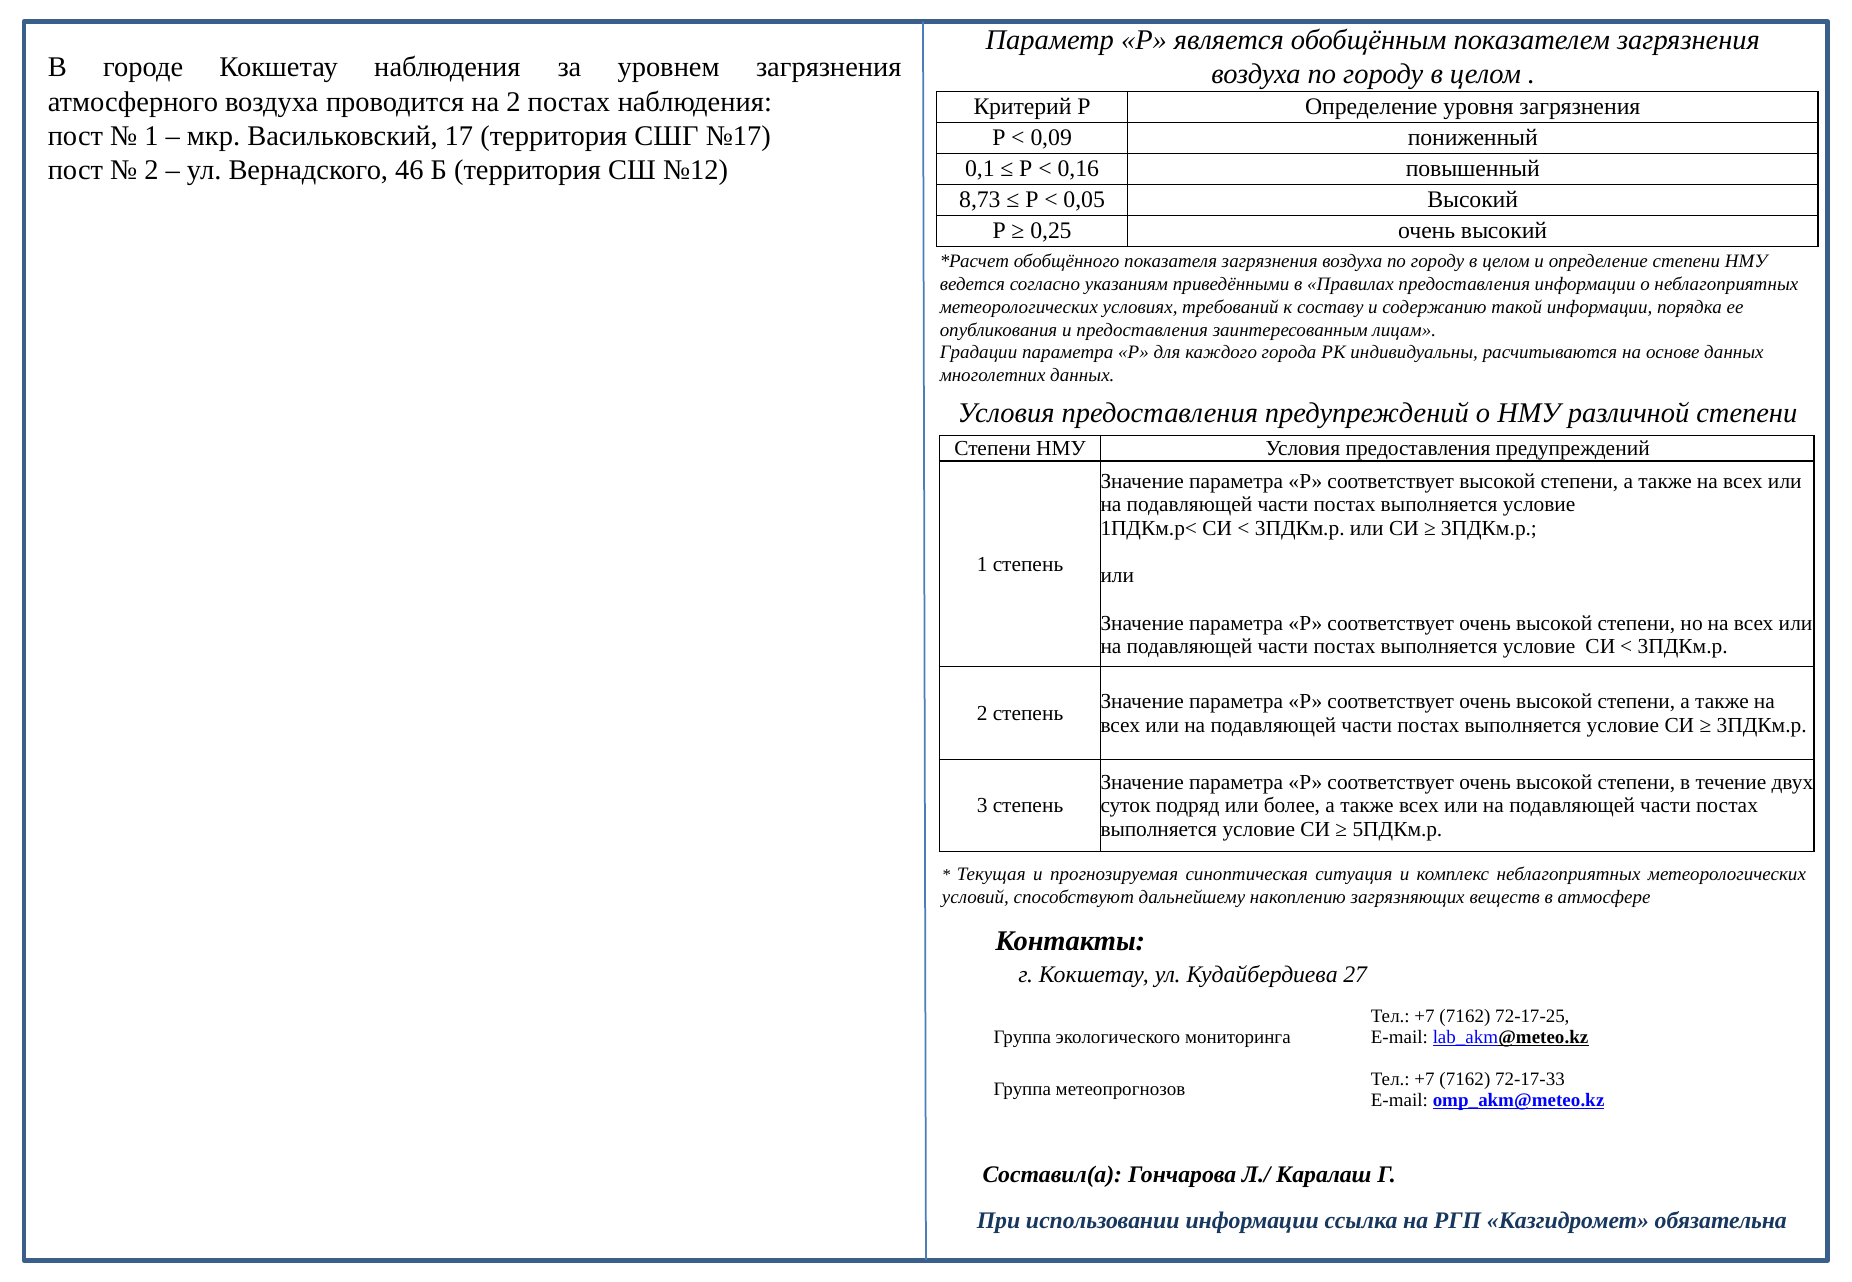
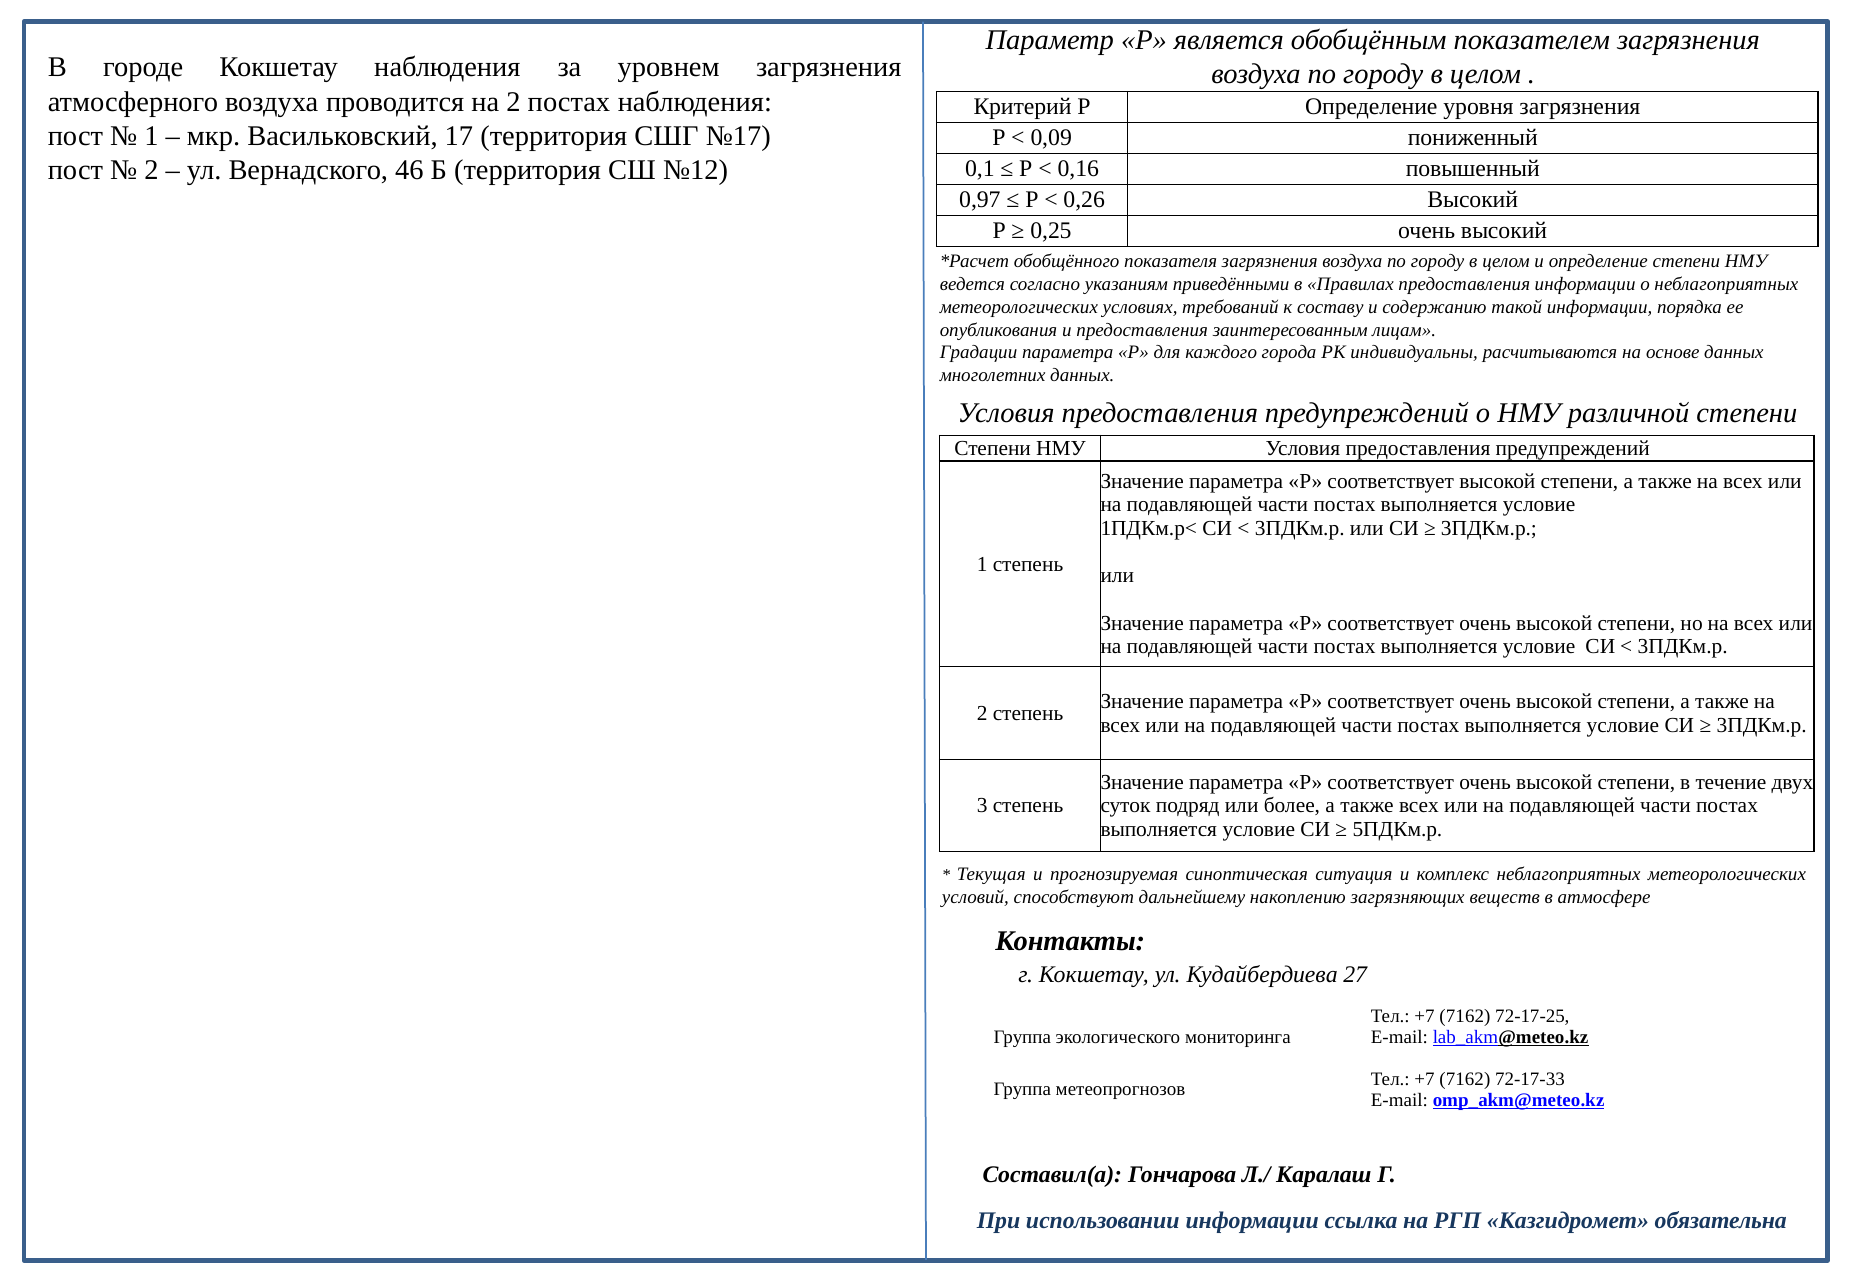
8,73: 8,73 -> 0,97
0,05: 0,05 -> 0,26
